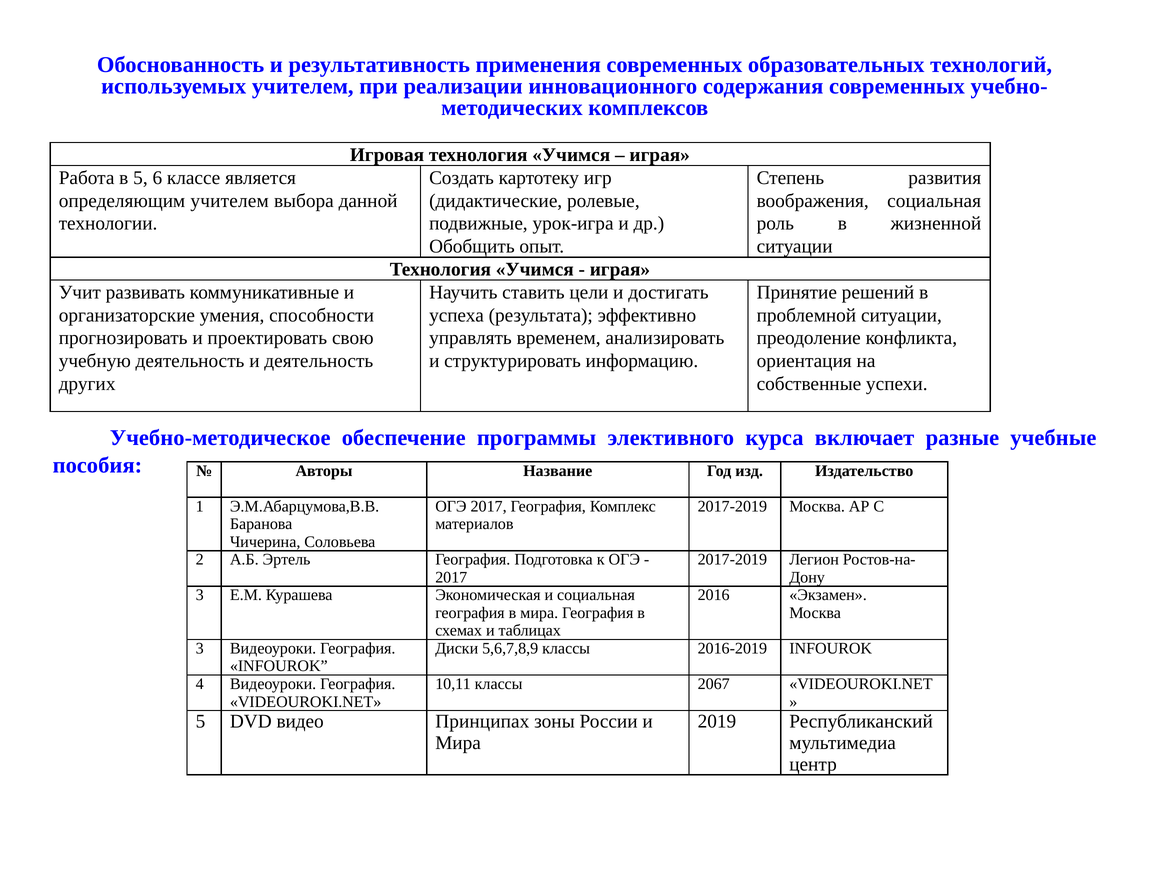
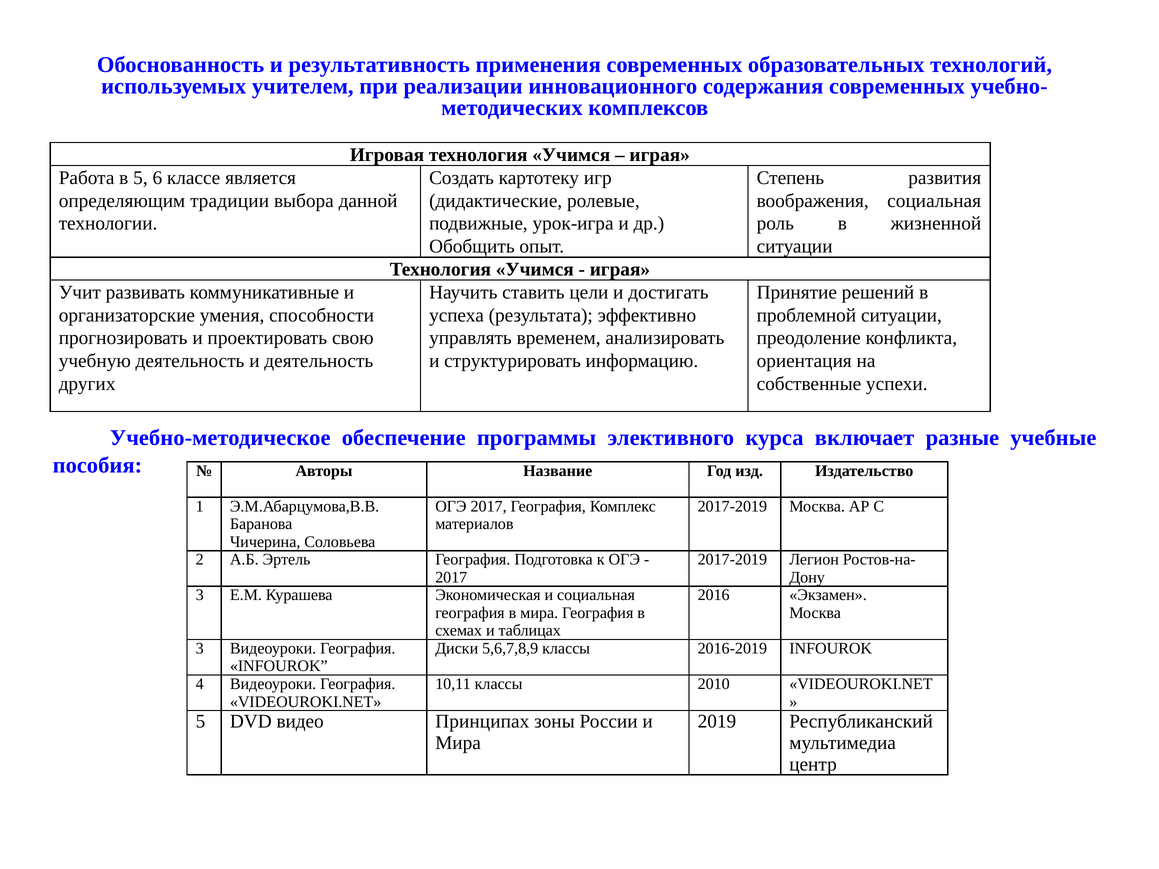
определяющим учителем: учителем -> традиции
2067: 2067 -> 2010
